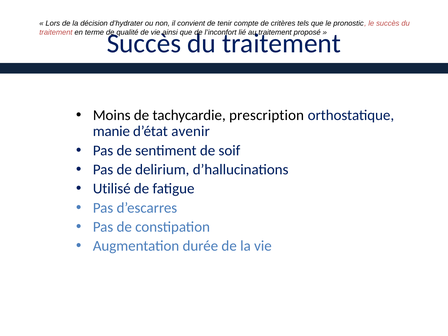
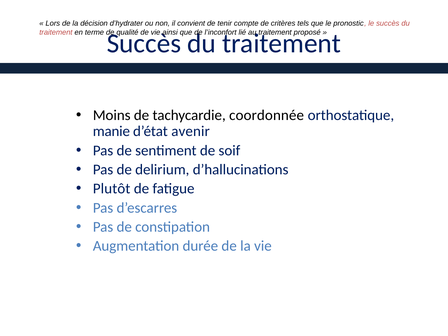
prescription: prescription -> coordonnée
Utilisé: Utilisé -> Plutôt
